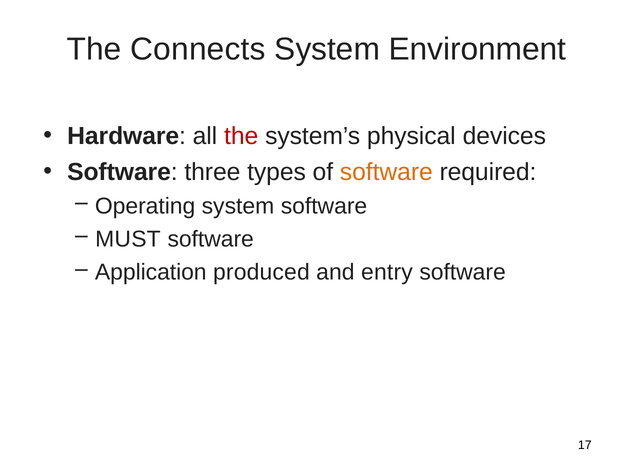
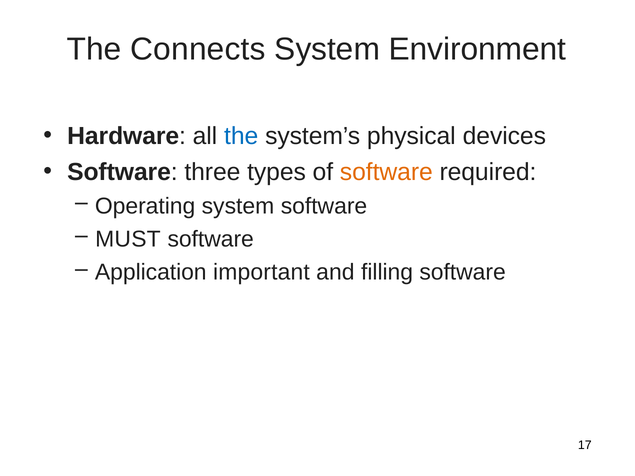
the at (241, 136) colour: red -> blue
produced: produced -> important
entry: entry -> filling
